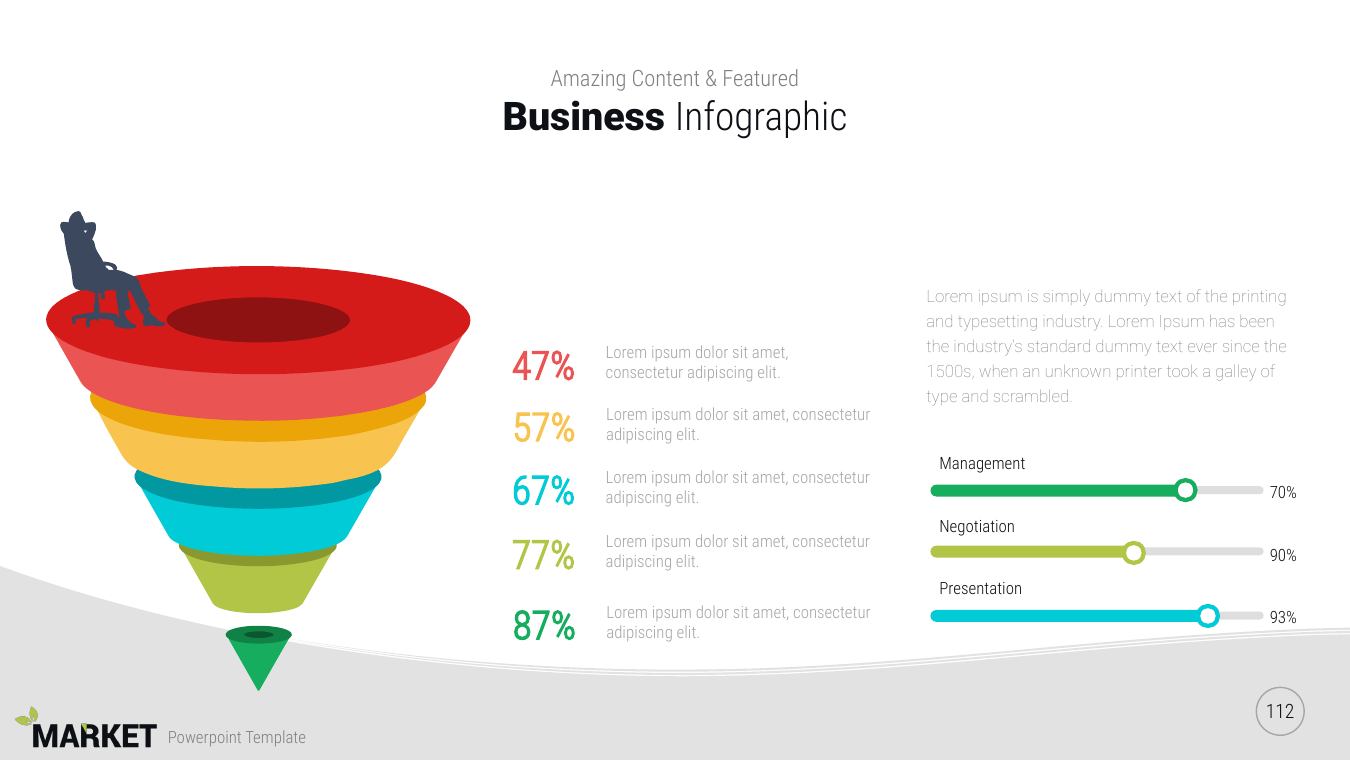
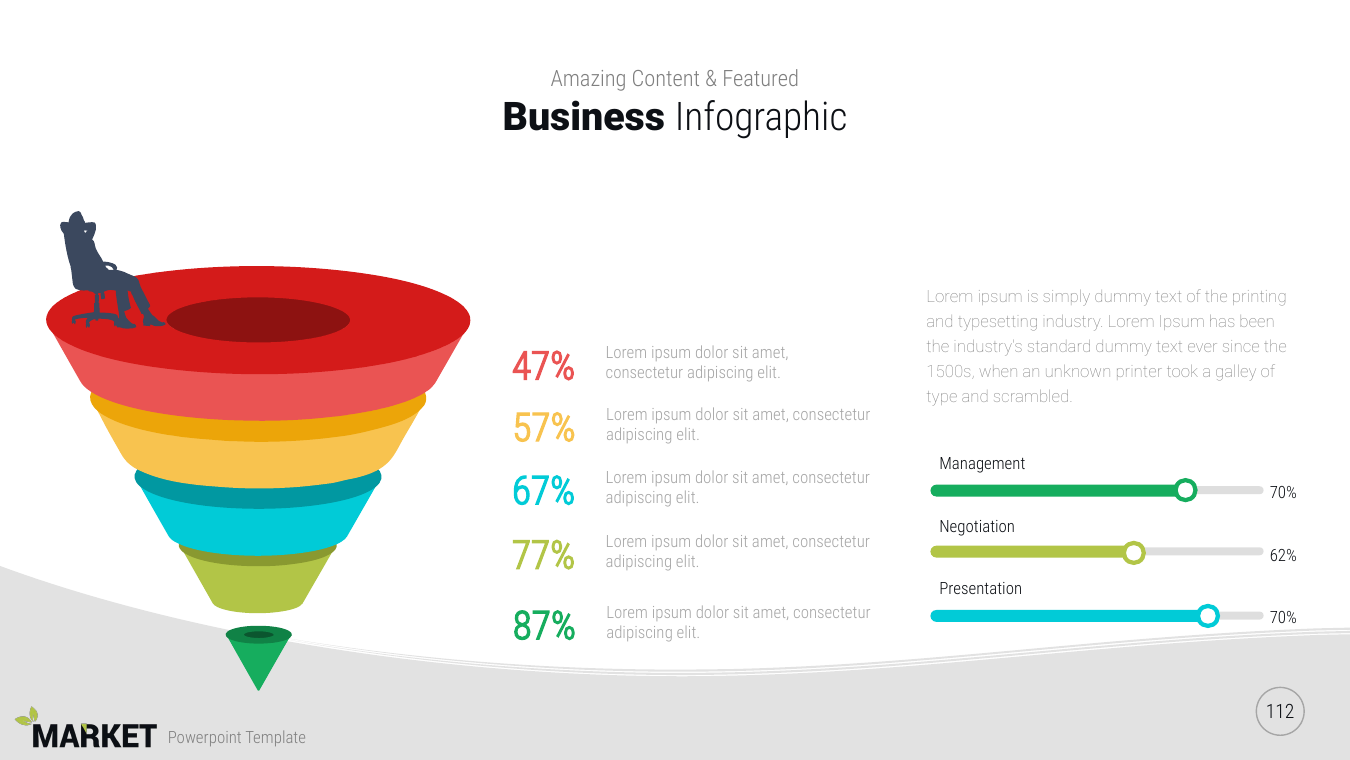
90%: 90% -> 62%
93% at (1283, 618): 93% -> 70%
